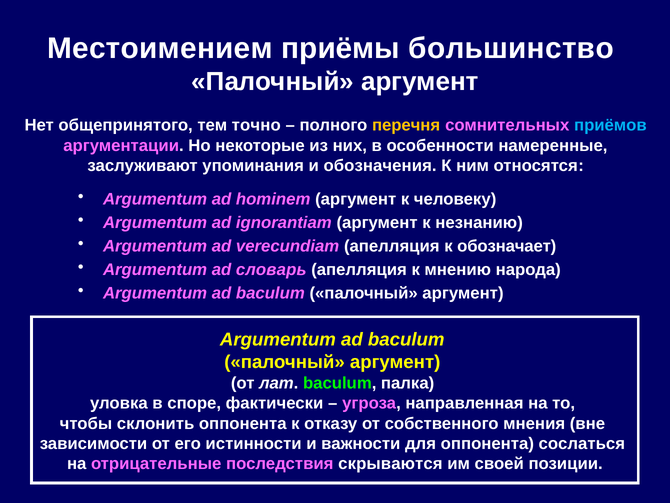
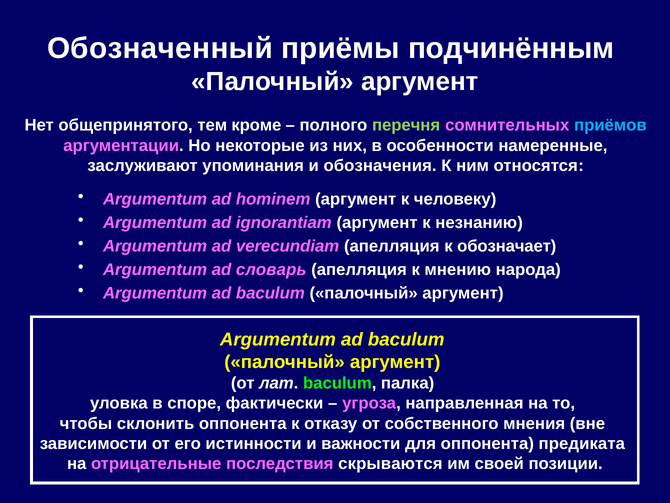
Местоимением: Местоимением -> Обозначенный
большинство: большинство -> подчинённым
точно: точно -> кроме
перечня colour: yellow -> light green
сослаться: сослаться -> предиката
